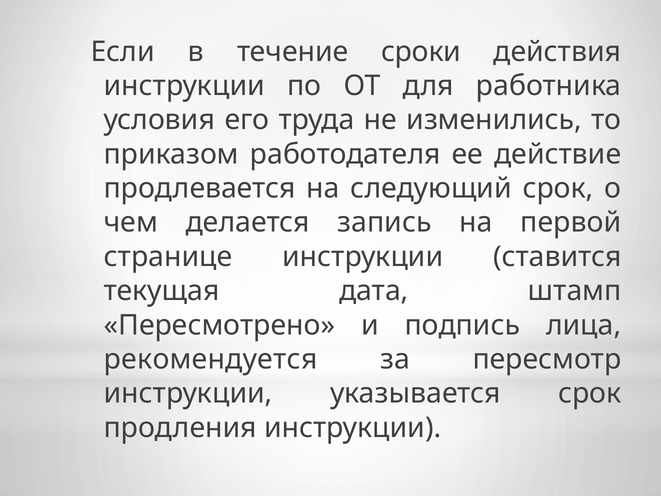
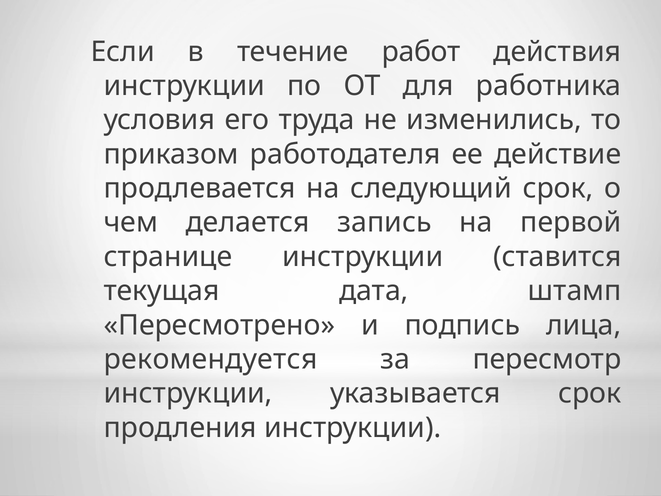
сроки: сроки -> работ
